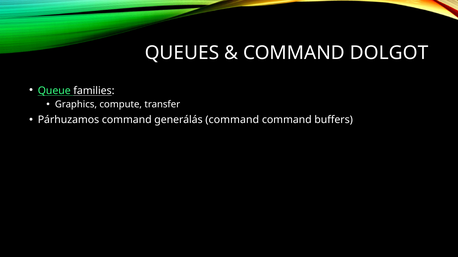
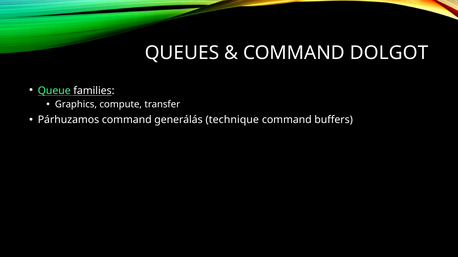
generálás command: command -> technique
